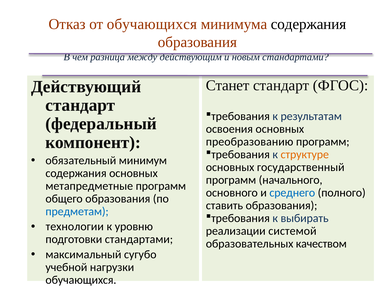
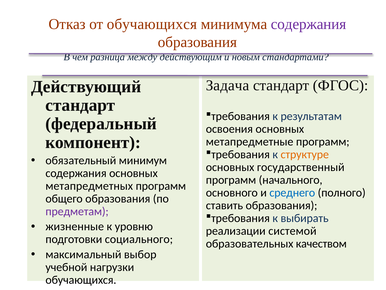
содержания at (309, 24) colour: black -> purple
Станет: Станет -> Задача
преобразованию: преобразованию -> метапредметные
метапредметные: метапредметные -> метапредметных
предметам colour: blue -> purple
технологии: технологии -> жизненные
подготовки стандартами: стандартами -> социального
сугубо: сугубо -> выбор
